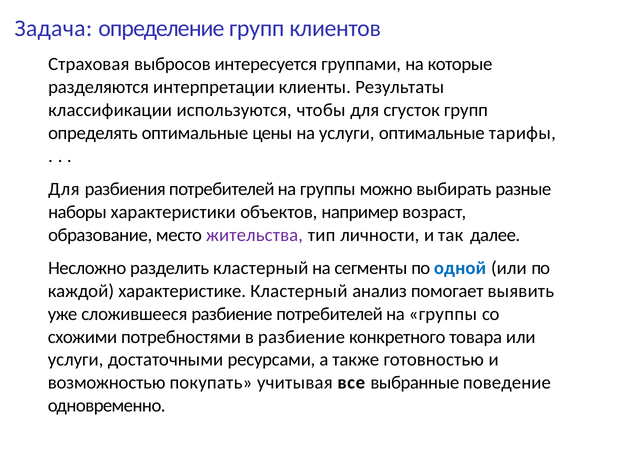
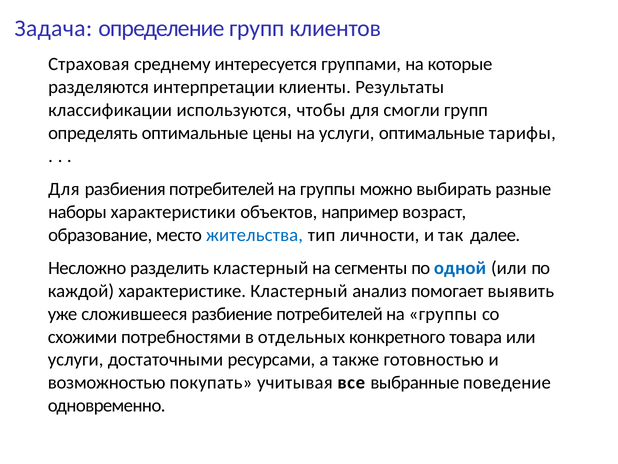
выбросов: выбросов -> среднему
сгусток: сгусток -> смогли
жительства colour: purple -> blue
в разбиение: разбиение -> отдельных
